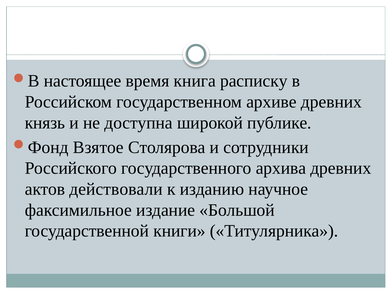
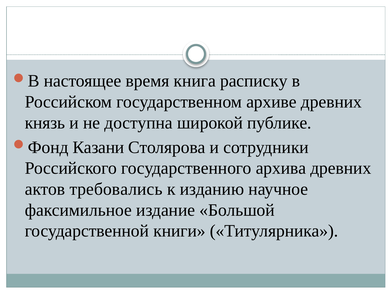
Взятое: Взятое -> Казани
действовали: действовали -> требовались
